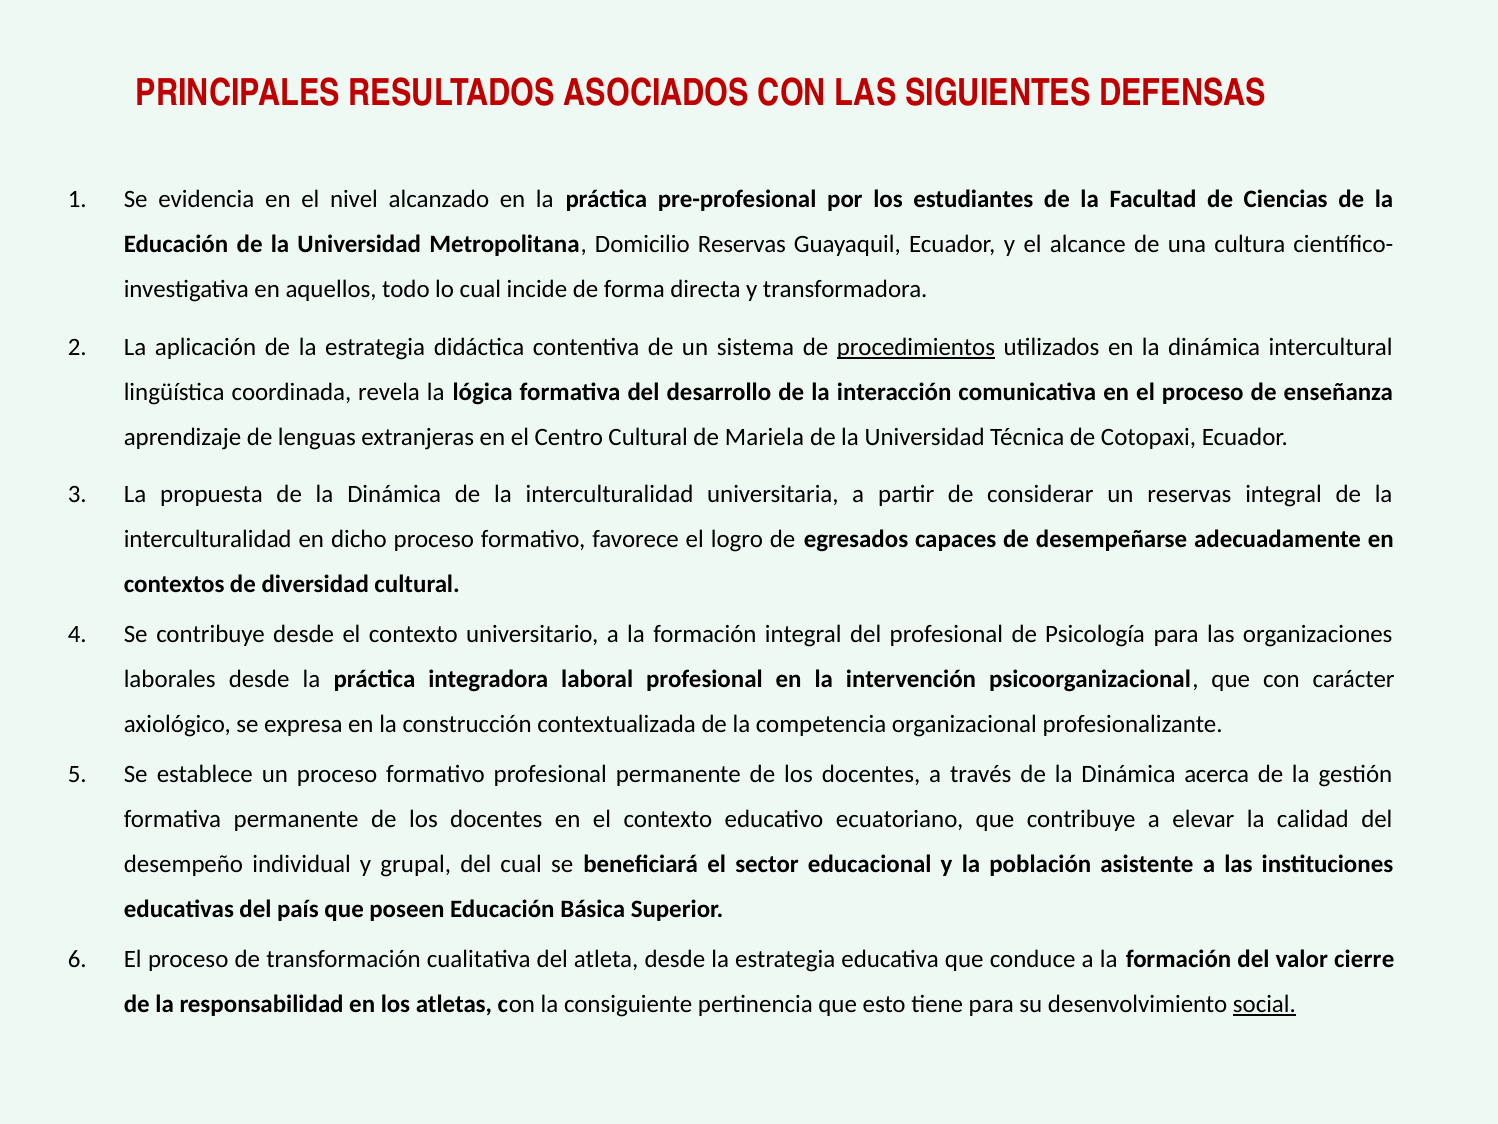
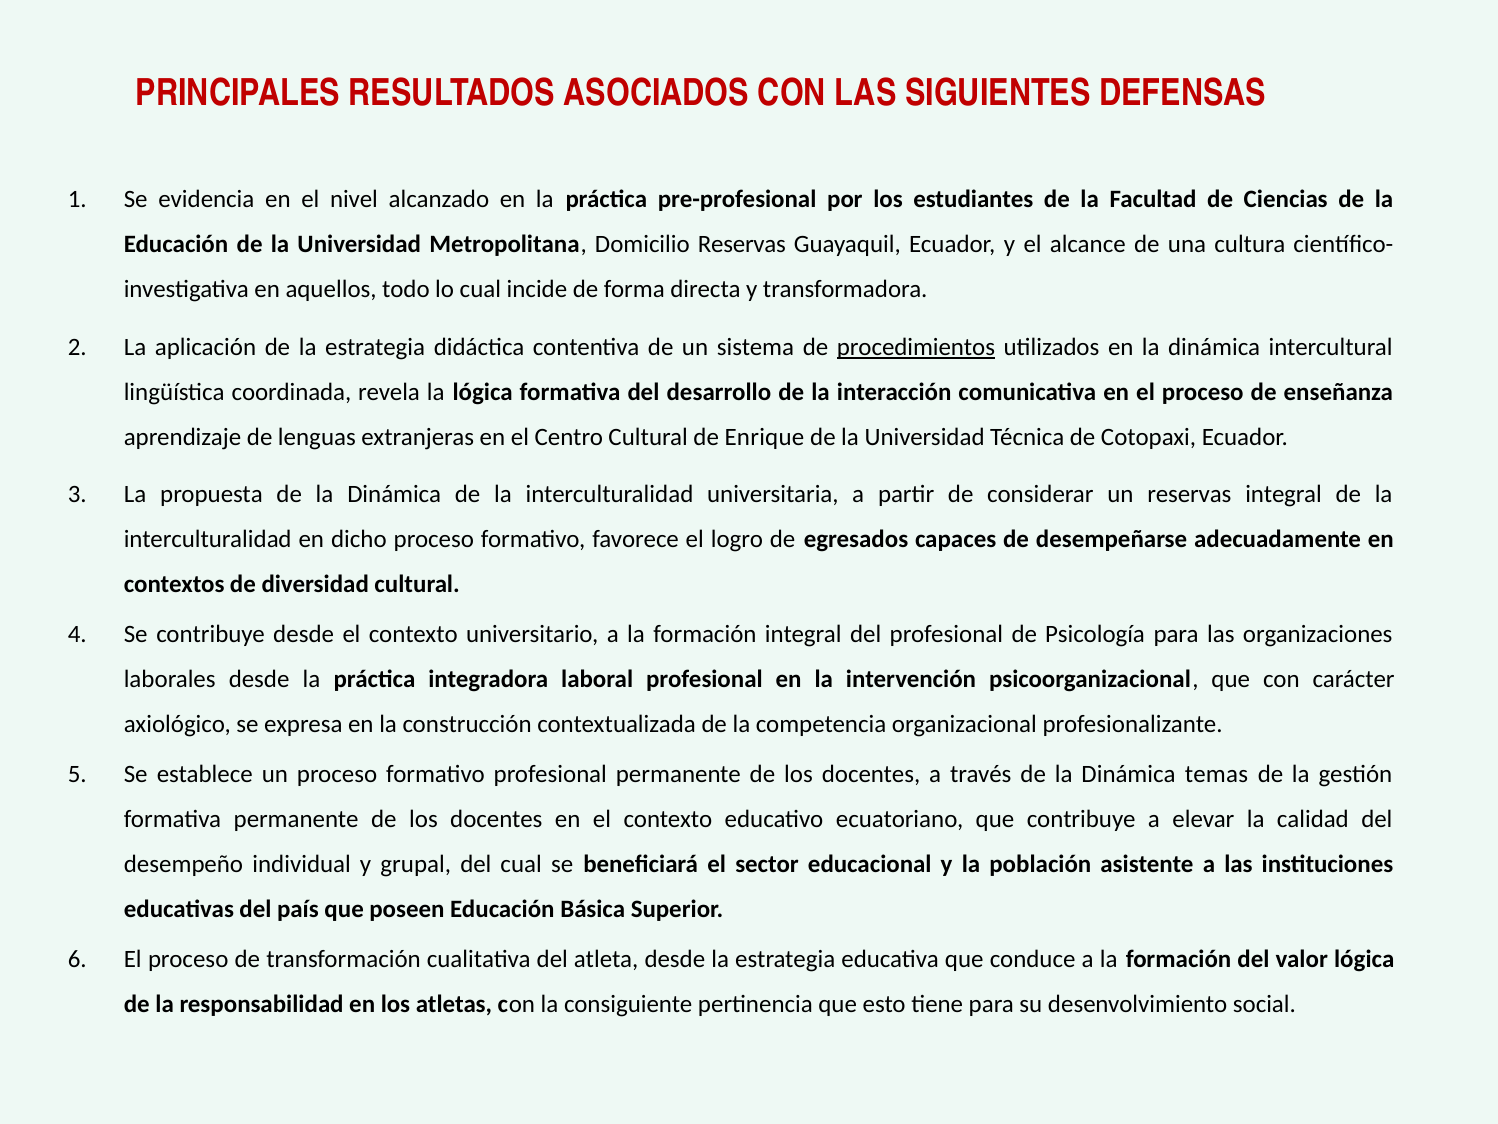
Mariela: Mariela -> Enrique
acerca: acerca -> temas
valor cierre: cierre -> lógica
social underline: present -> none
